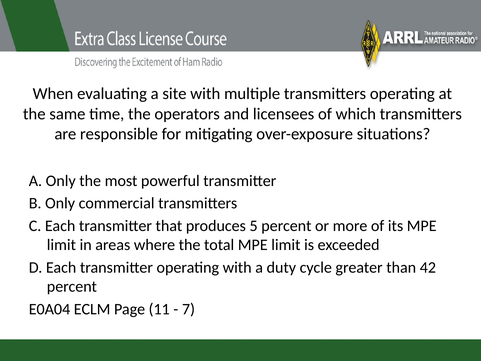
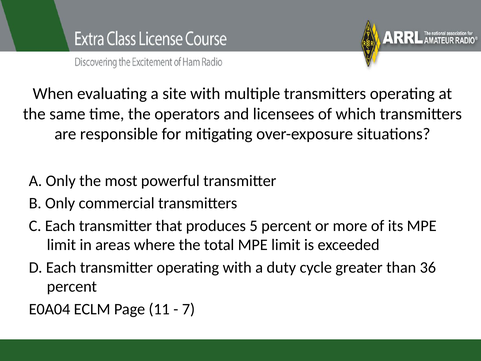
42: 42 -> 36
